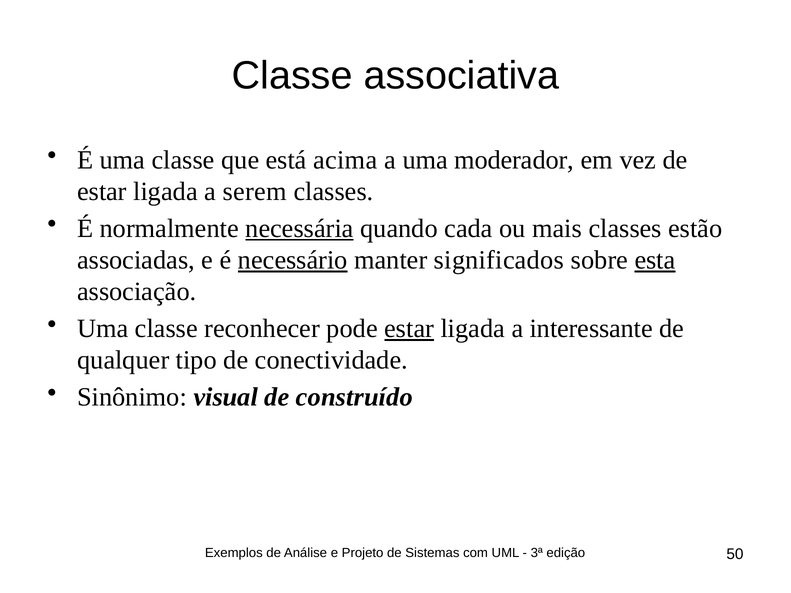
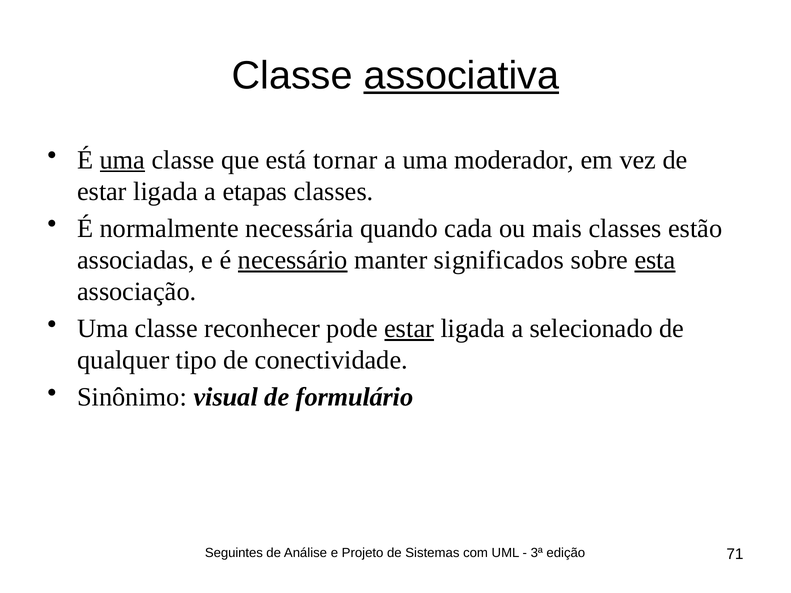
associativa underline: none -> present
uma at (122, 160) underline: none -> present
acima: acima -> tornar
serem: serem -> etapas
necessária underline: present -> none
interessante: interessante -> selecionado
construído: construído -> formulário
Exemplos: Exemplos -> Seguintes
50: 50 -> 71
